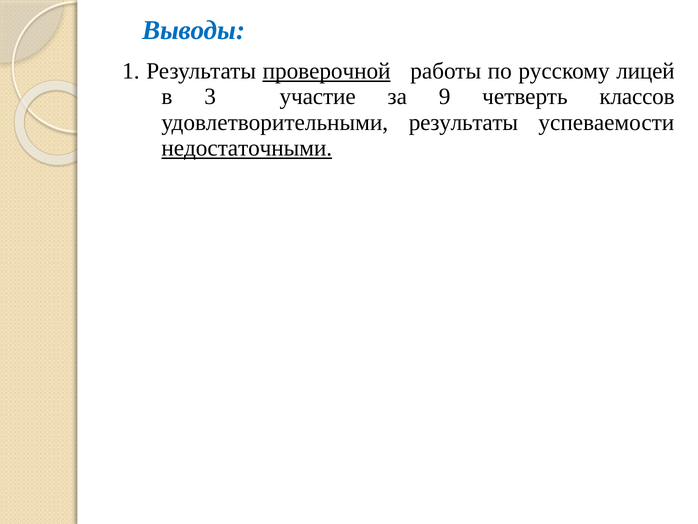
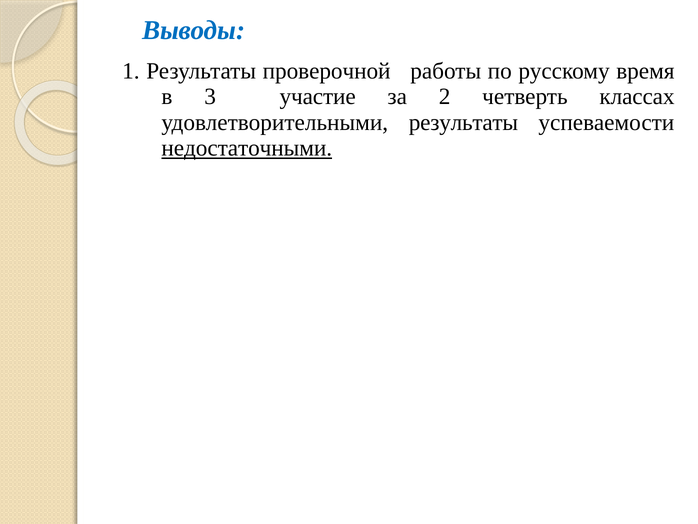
проверочной underline: present -> none
лицей: лицей -> время
9: 9 -> 2
классов: классов -> классах
